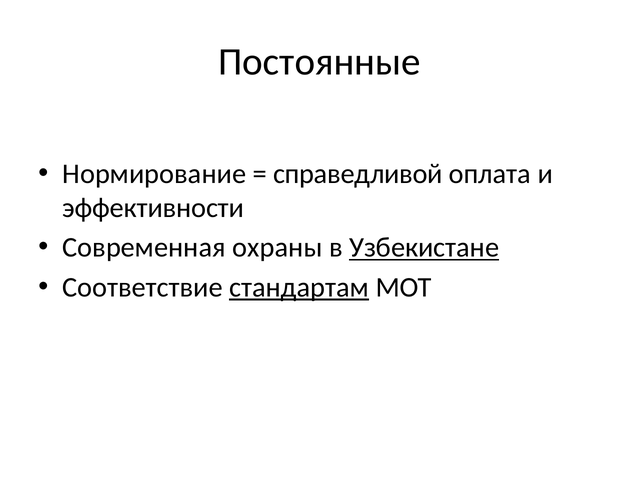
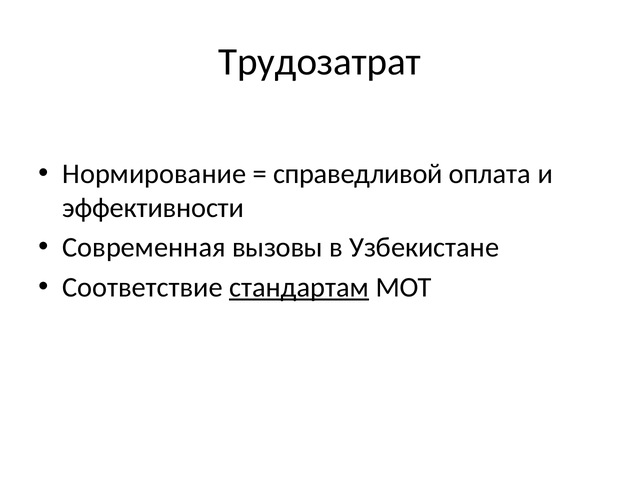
Постоянные: Постоянные -> Трудозатрат
охраны: охраны -> вызовы
Узбекистане underline: present -> none
